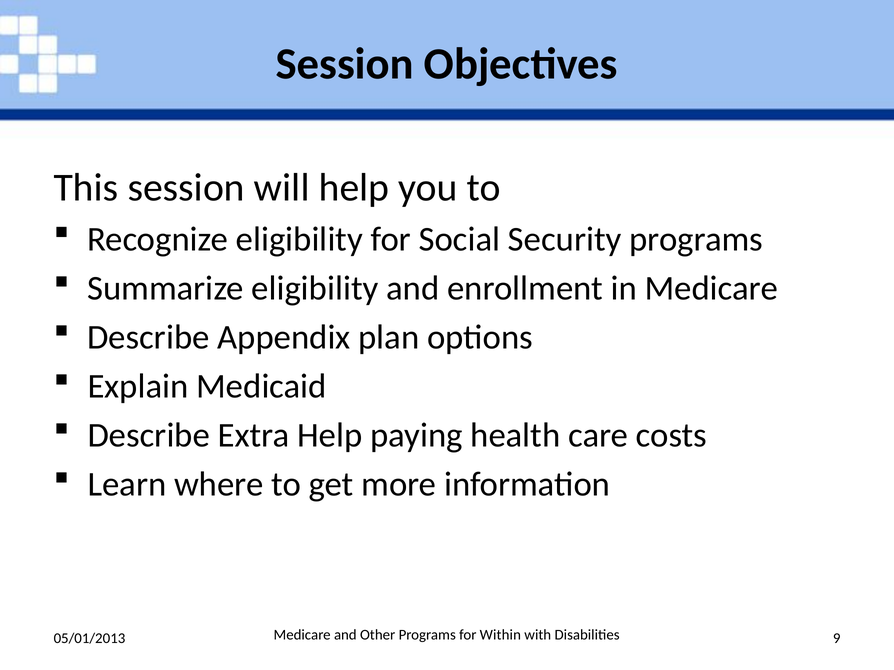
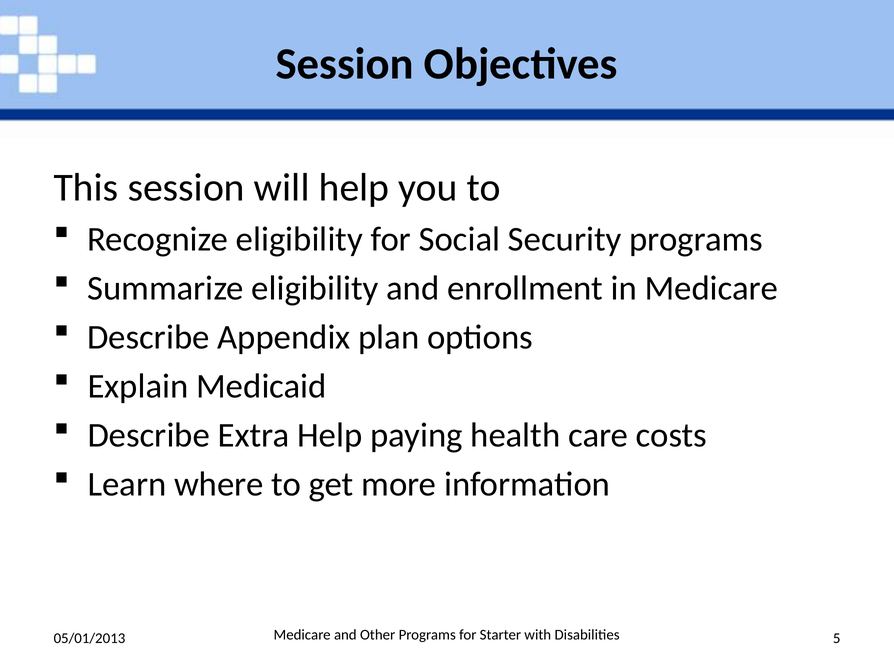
Within: Within -> Starter
9: 9 -> 5
